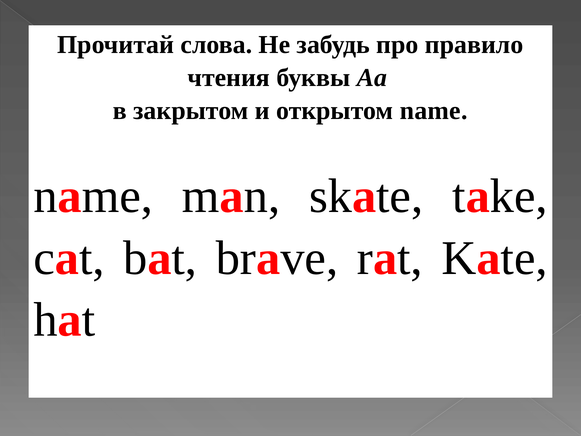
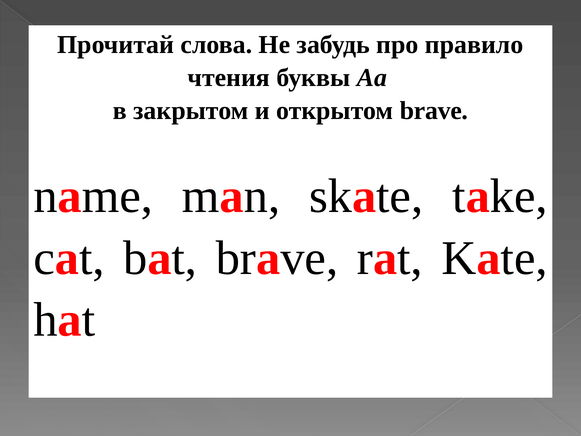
открытом name: name -> brave
